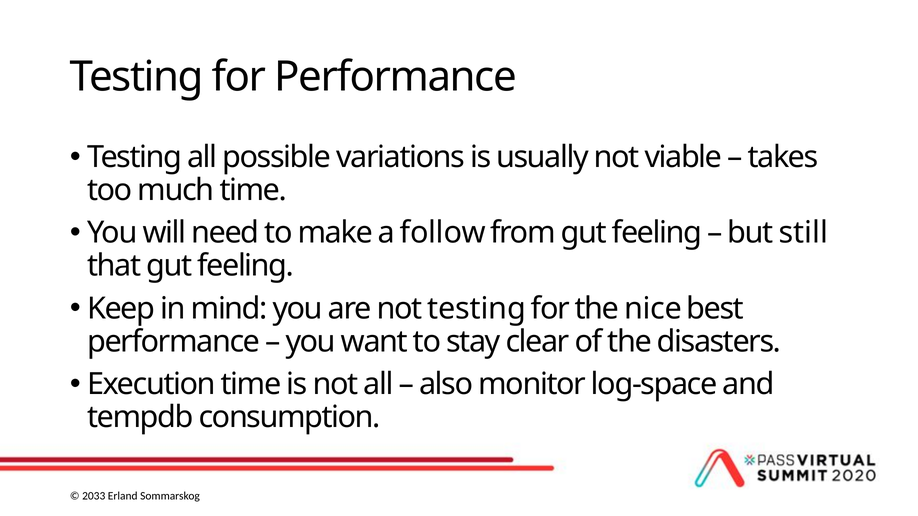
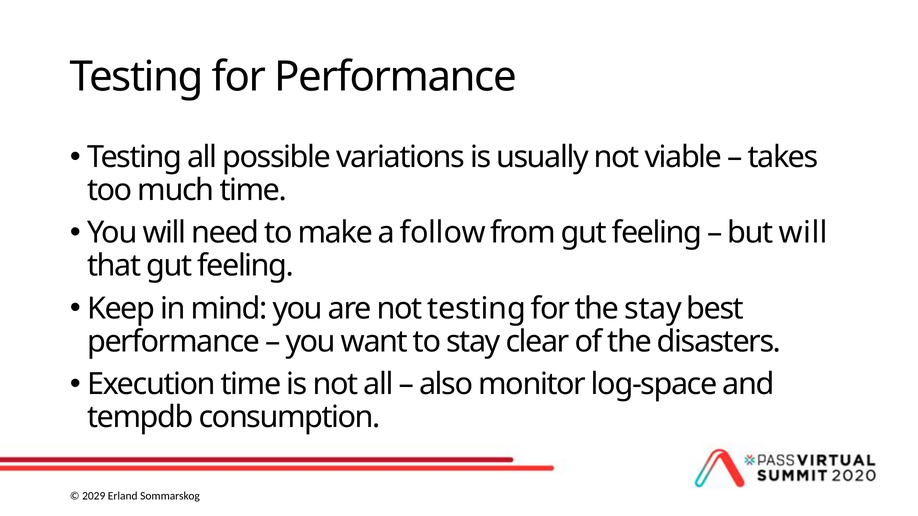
but still: still -> will
the nice: nice -> stay
2033: 2033 -> 2029
